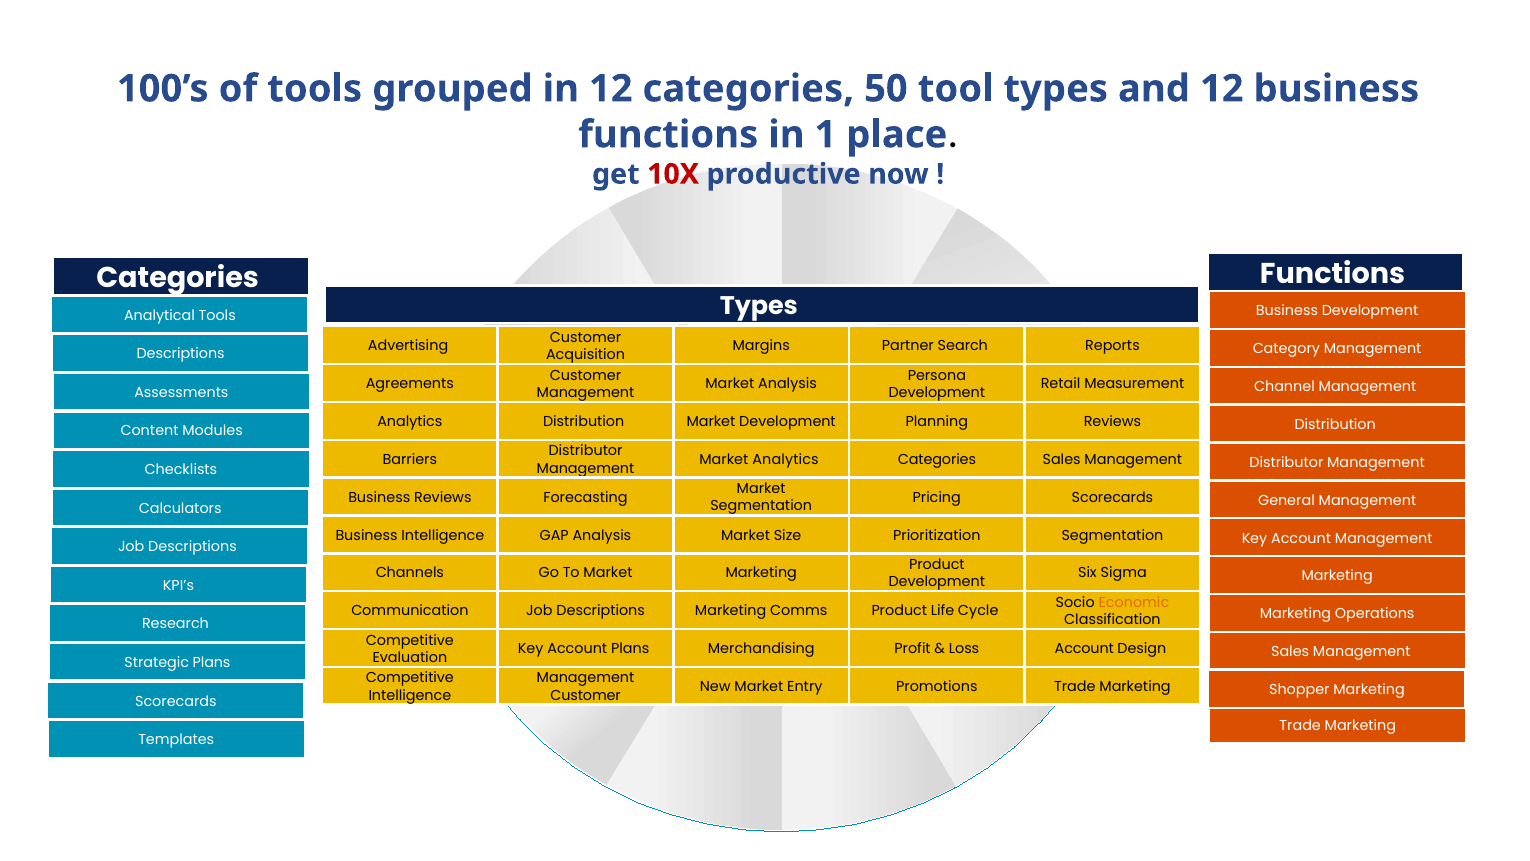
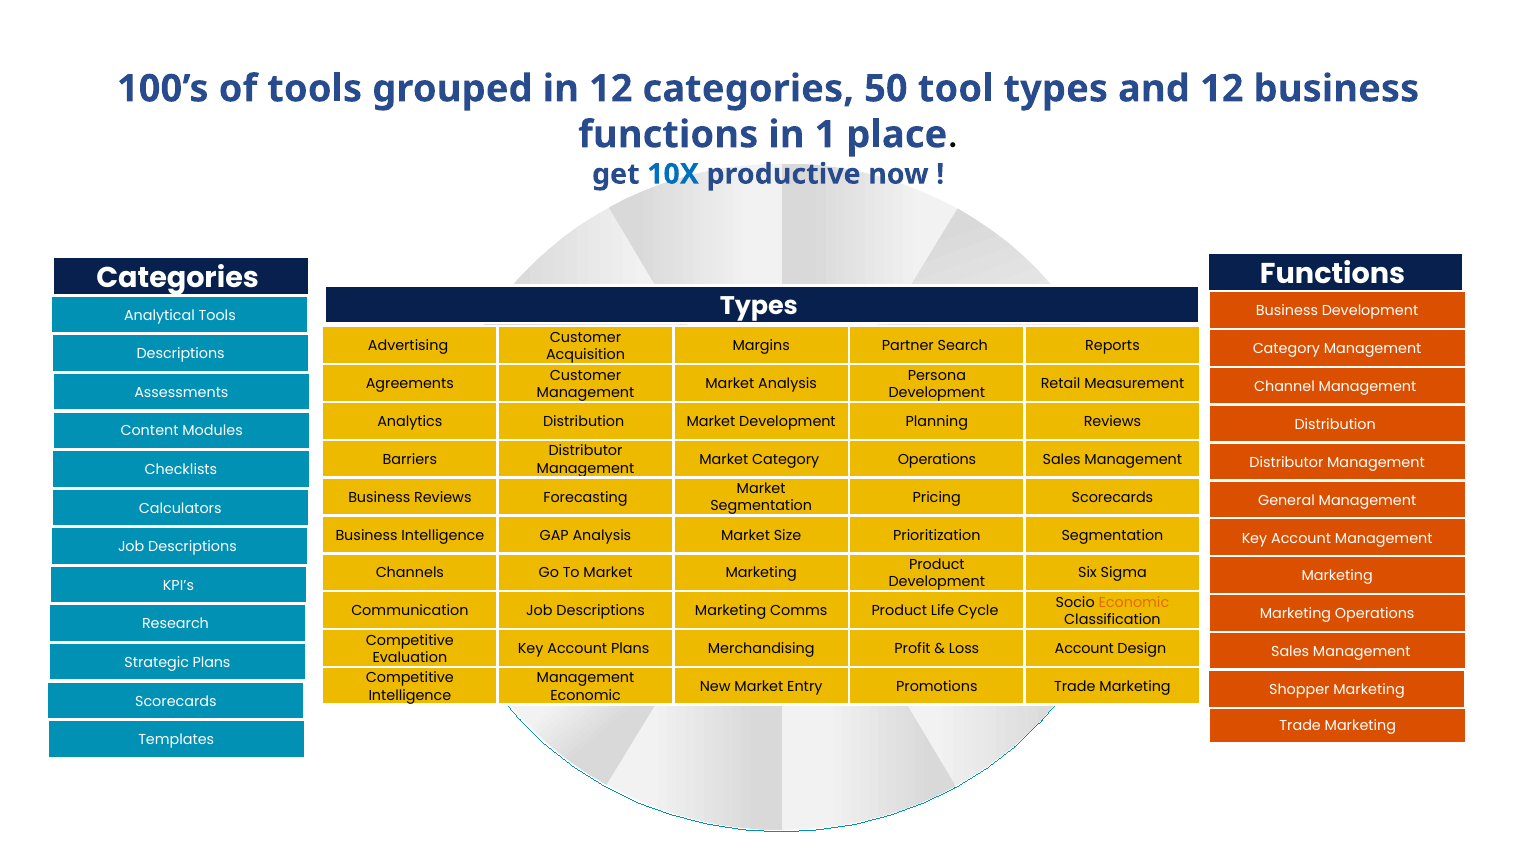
10X colour: red -> blue
Market Analytics: Analytics -> Category
Categories at (937, 459): Categories -> Operations
Customer at (586, 695): Customer -> Economic
